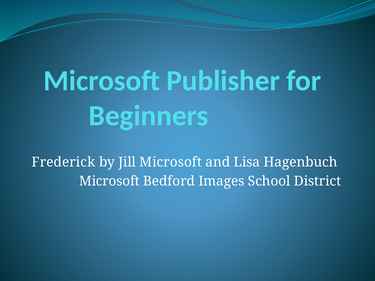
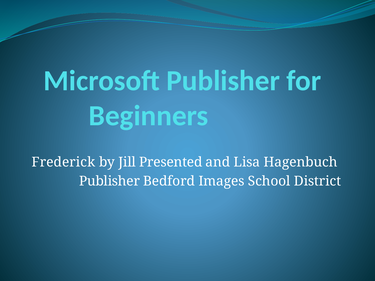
Jill Microsoft: Microsoft -> Presented
Microsoft at (109, 181): Microsoft -> Publisher
